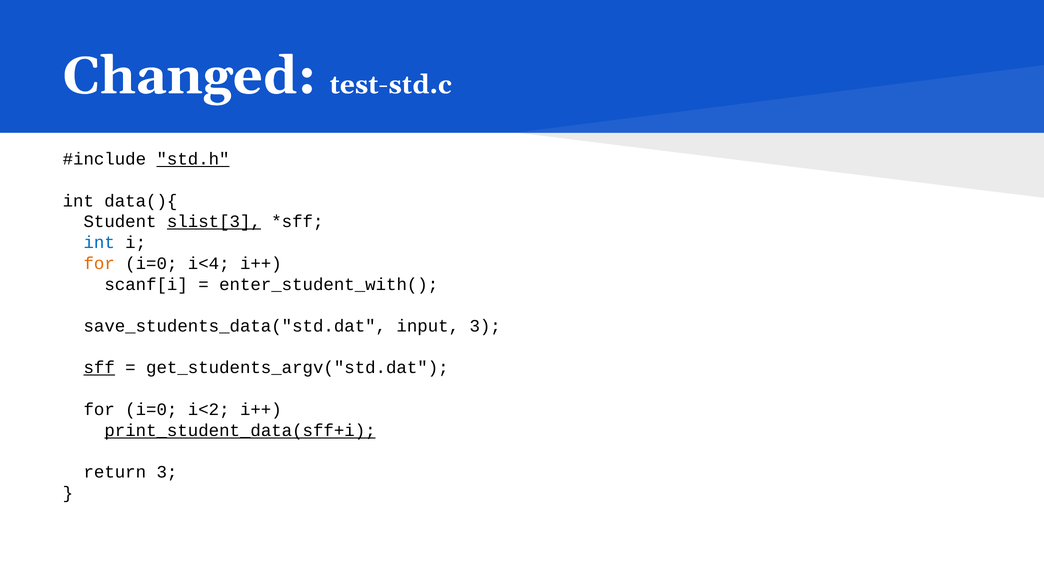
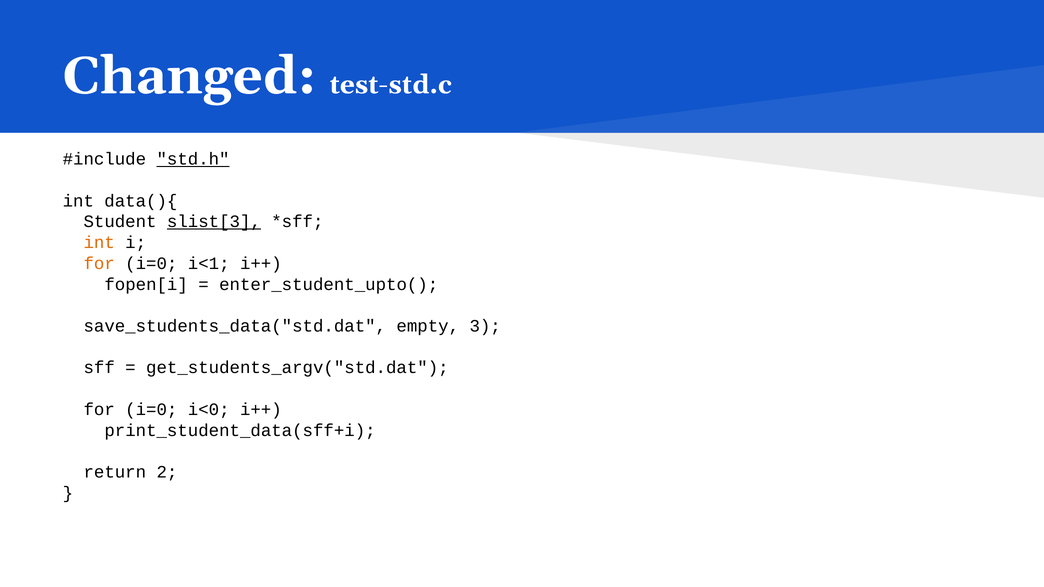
int at (99, 243) colour: blue -> orange
i<4: i<4 -> i<1
scanf[i: scanf[i -> fopen[i
enter_student_with(: enter_student_with( -> enter_student_upto(
input: input -> empty
sff underline: present -> none
i<2: i<2 -> i<0
print_student_data(sff+i underline: present -> none
return 3: 3 -> 2
